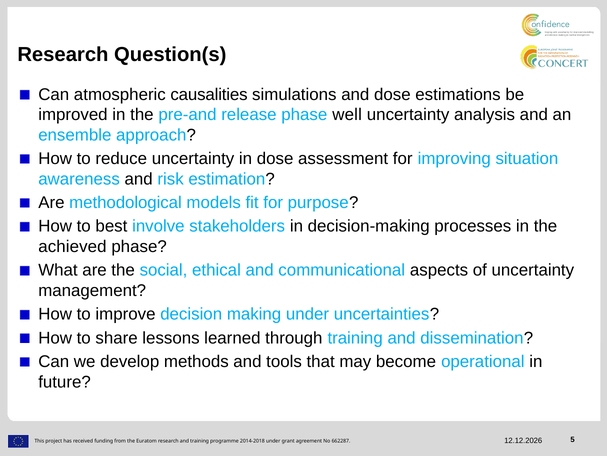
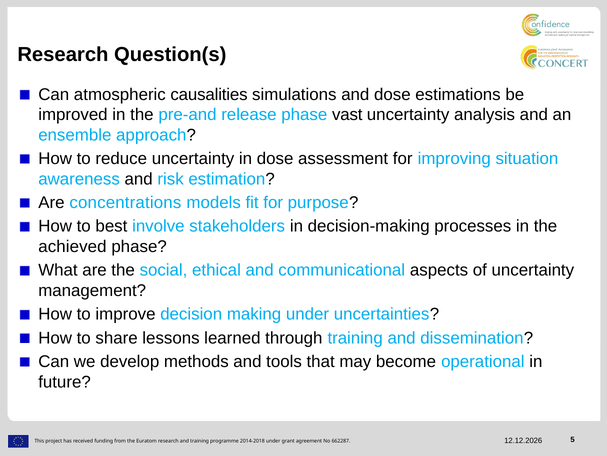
well: well -> vast
methodological: methodological -> concentrations
